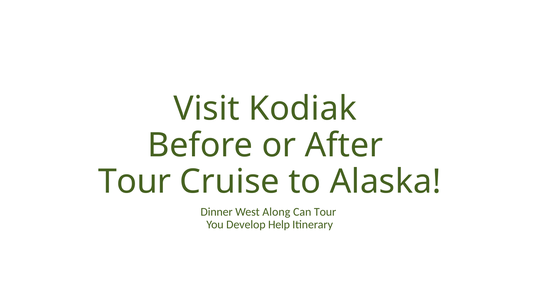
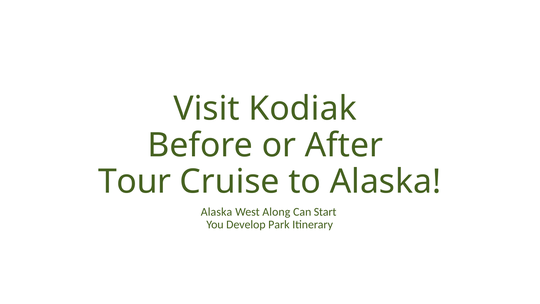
Dinner at (217, 212): Dinner -> Alaska
Can Tour: Tour -> Start
Help: Help -> Park
